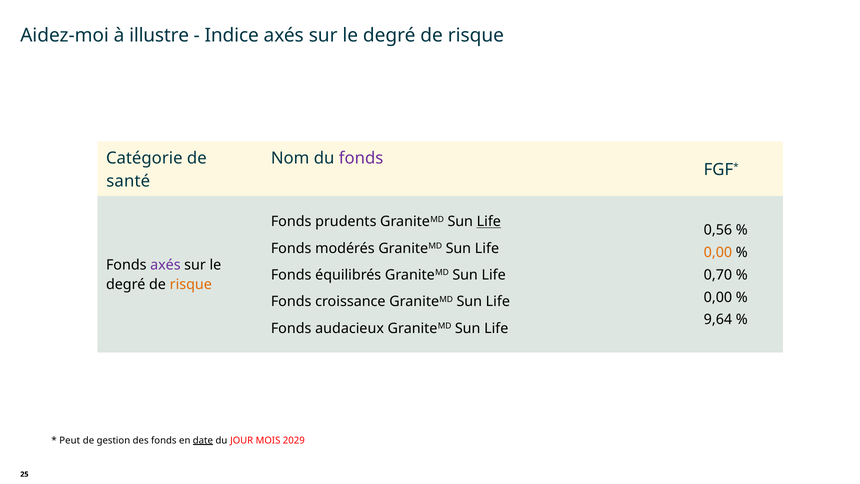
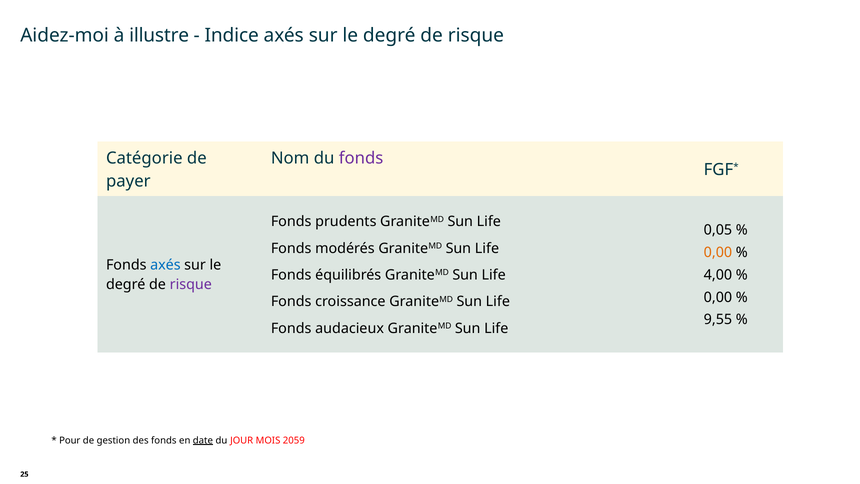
santé: santé -> payer
Life at (489, 221) underline: present -> none
0,56: 0,56 -> 0,05
axés at (165, 265) colour: purple -> blue
0,70: 0,70 -> 4,00
risque at (191, 285) colour: orange -> purple
9,64: 9,64 -> 9,55
Peut: Peut -> Pour
2029: 2029 -> 2059
